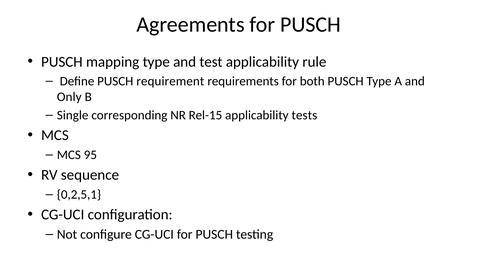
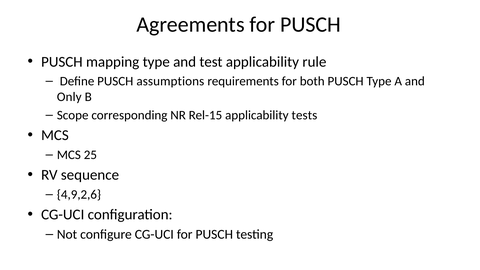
requirement: requirement -> assumptions
Single: Single -> Scope
95: 95 -> 25
0,2,5,1: 0,2,5,1 -> 4,9,2,6
